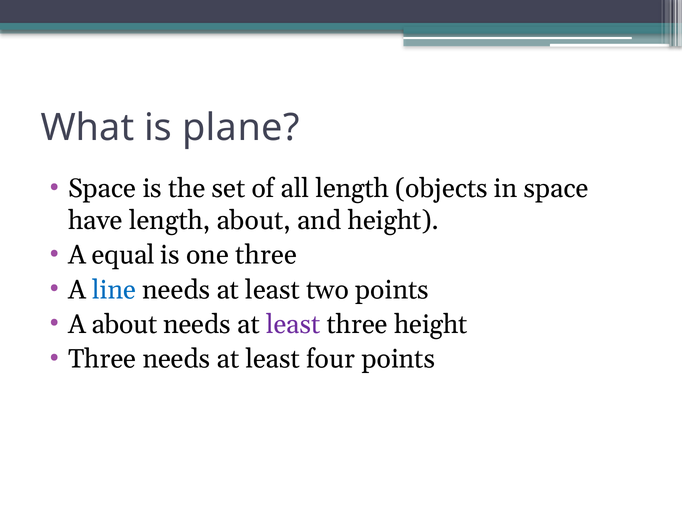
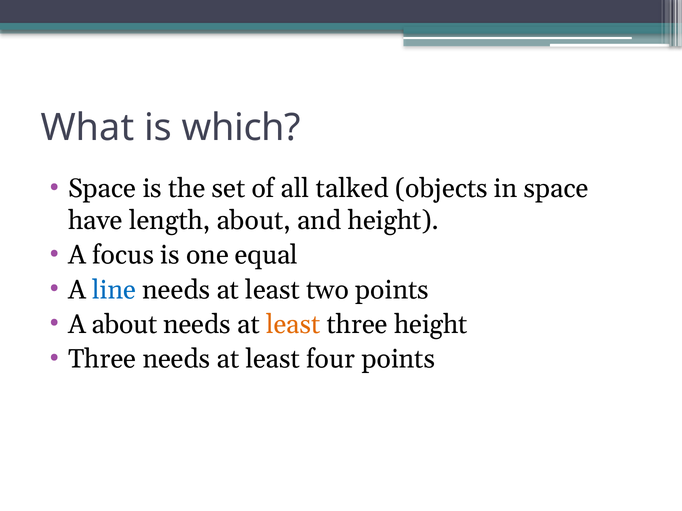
plane: plane -> which
all length: length -> talked
equal: equal -> focus
one three: three -> equal
least at (293, 325) colour: purple -> orange
